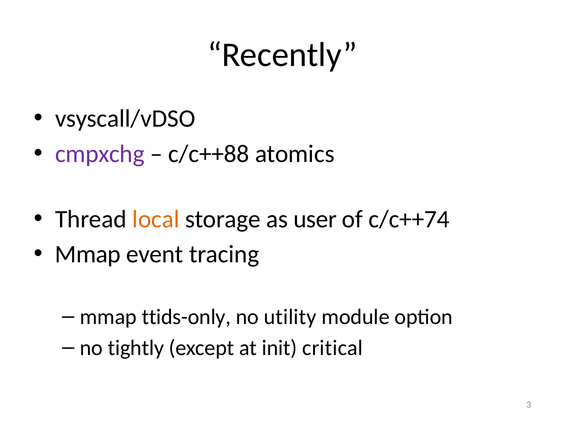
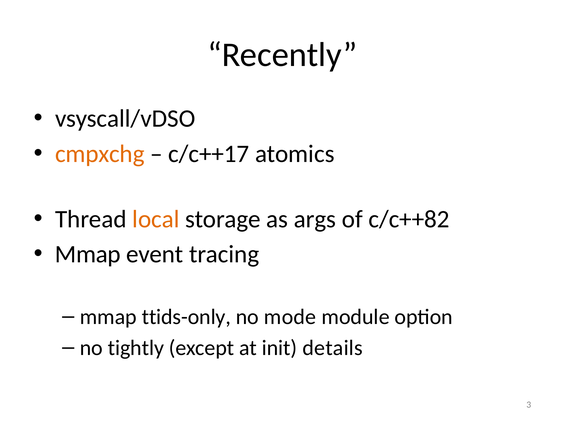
cmpxchg colour: purple -> orange
c/c++88: c/c++88 -> c/c++17
user: user -> args
c/c++74: c/c++74 -> c/c++82
utility: utility -> mode
critical: critical -> details
